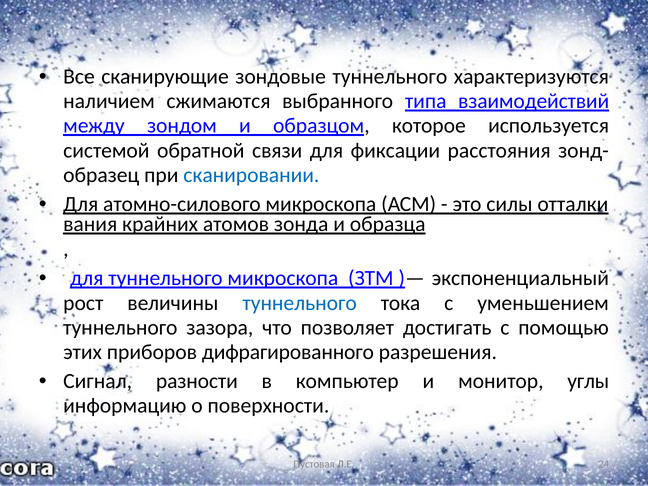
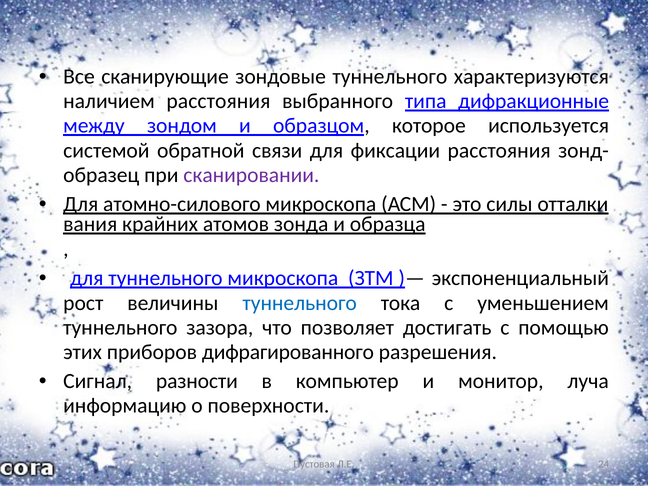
наличием сжимаются: сжимаются -> расстояния
взаимодействий: взаимодействий -> дифракционные
сканировании colour: blue -> purple
углы: углы -> луча
